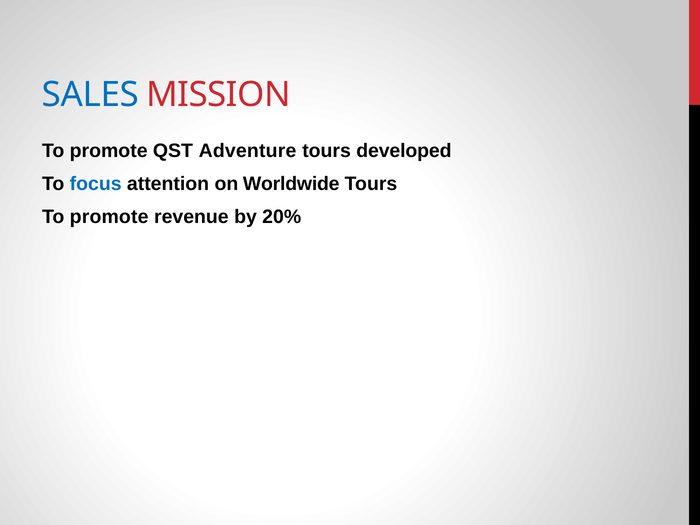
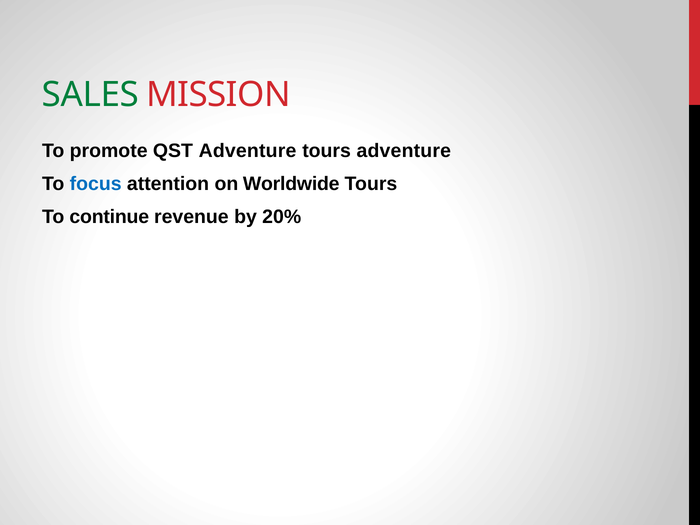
SALES colour: blue -> green
tours developed: developed -> adventure
promote at (109, 217): promote -> continue
